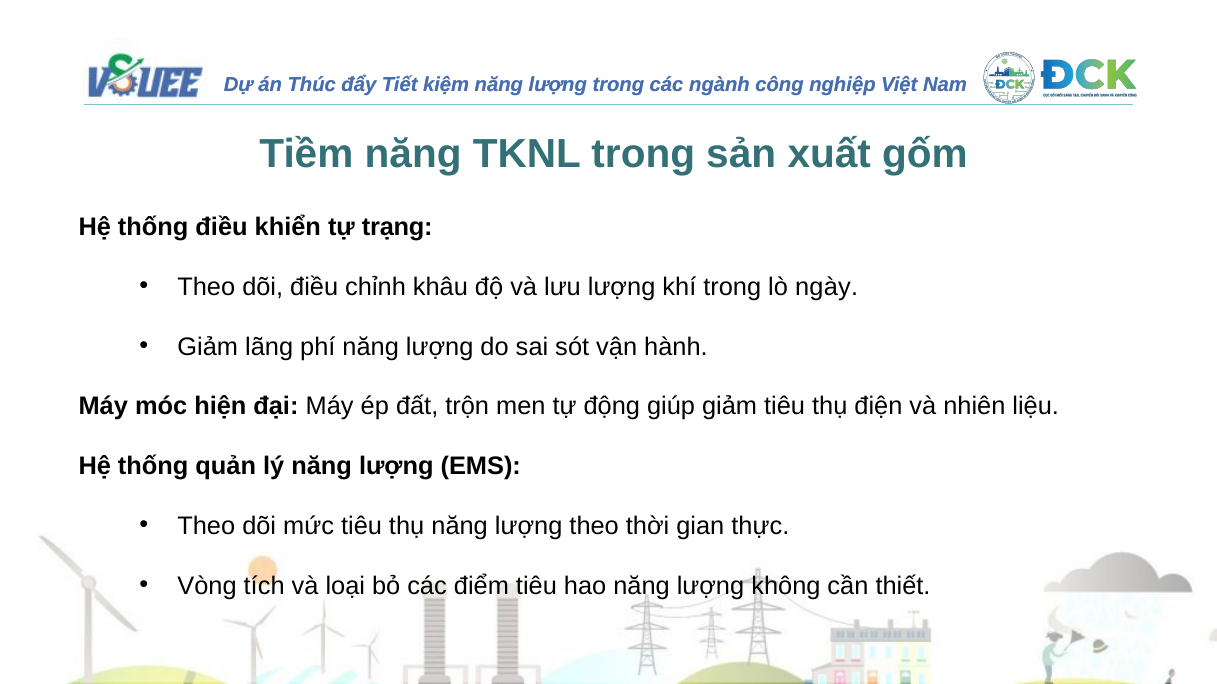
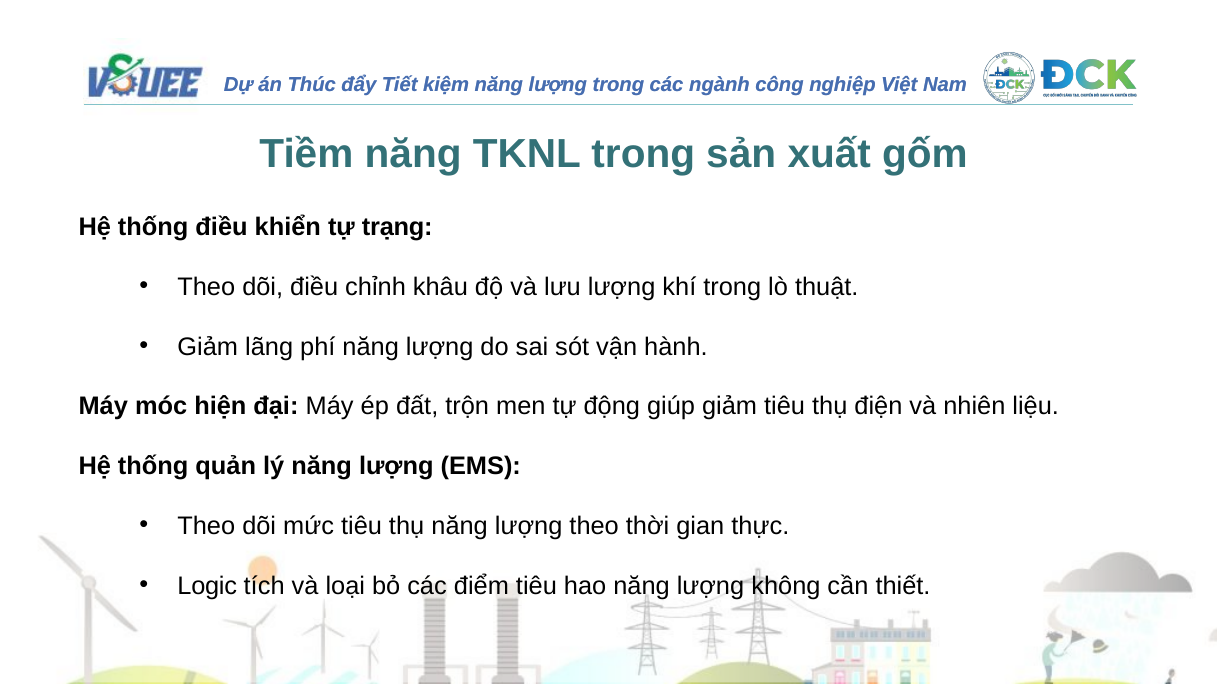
ngày: ngày -> thuật
Vòng: Vòng -> Logic
